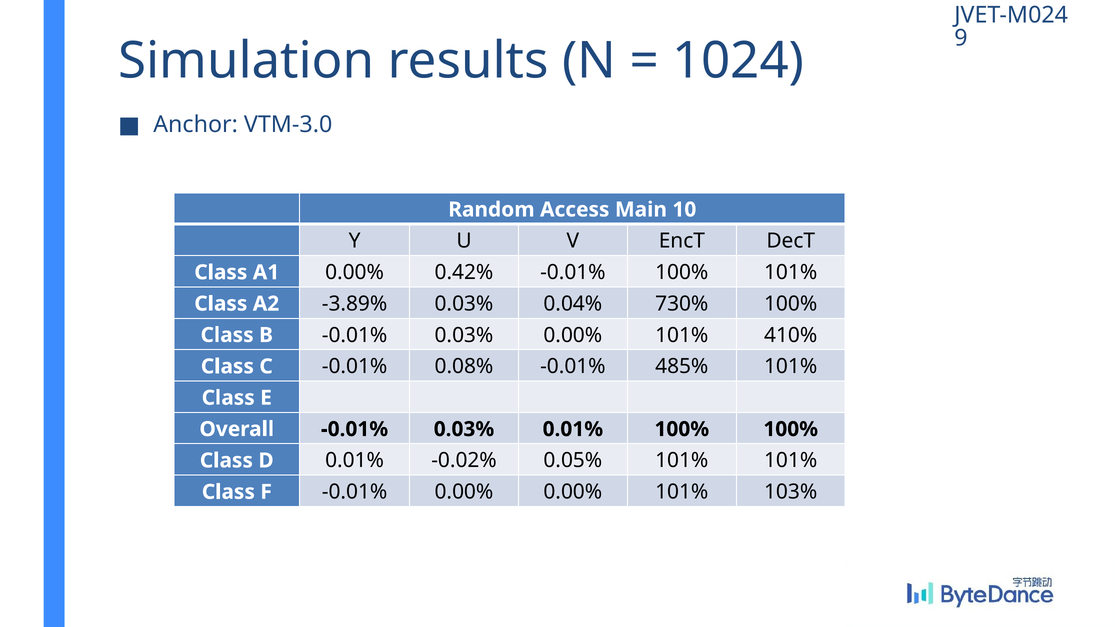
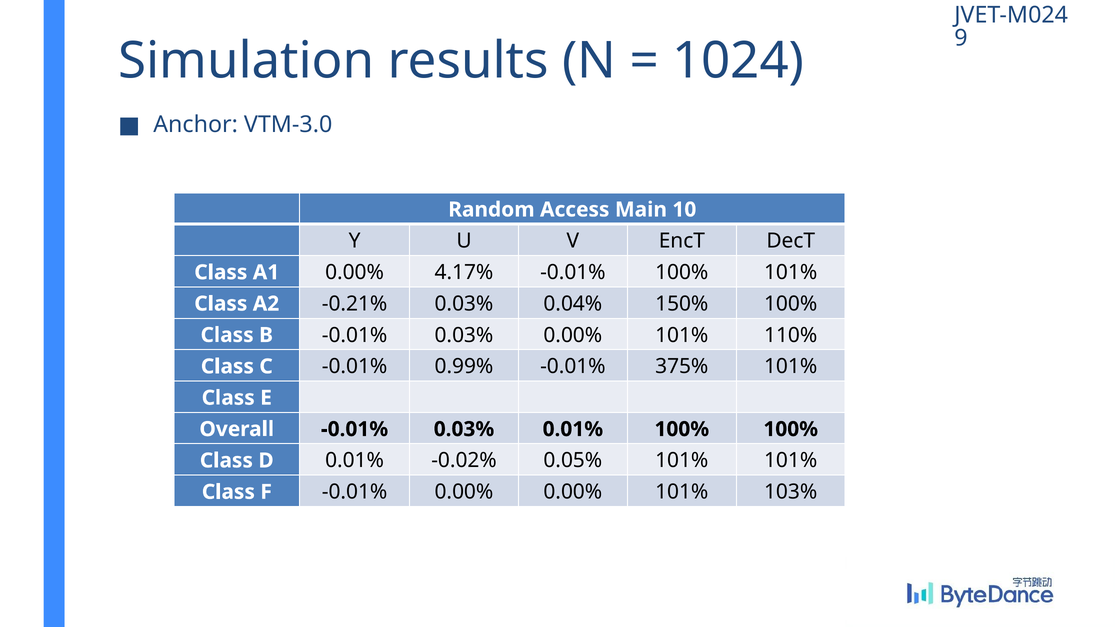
0.42%: 0.42% -> 4.17%
-3.89%: -3.89% -> -0.21%
730%: 730% -> 150%
410%: 410% -> 110%
0.08%: 0.08% -> 0.99%
485%: 485% -> 375%
